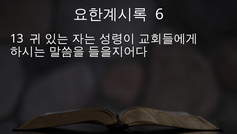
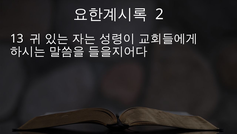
6: 6 -> 2
